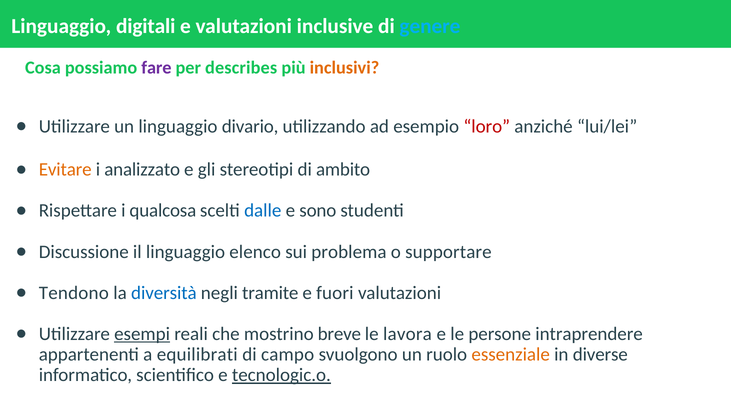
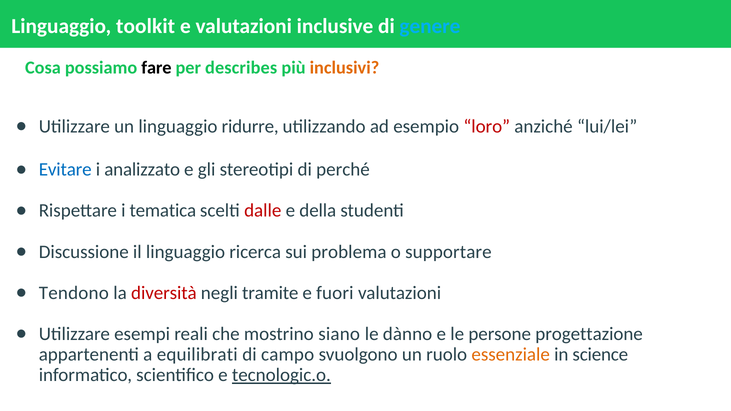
digitali: digitali -> toolkit
fare colour: purple -> black
divario: divario -> ridurre
Evitare colour: orange -> blue
ambito: ambito -> perché
qualcosa: qualcosa -> tematica
dalle colour: blue -> red
sono: sono -> della
elenco: elenco -> ricerca
diversità colour: blue -> red
esempi underline: present -> none
breve: breve -> siano
lavora: lavora -> dànno
intraprendere: intraprendere -> progettazione
diverse: diverse -> science
